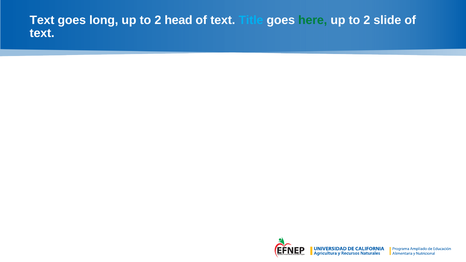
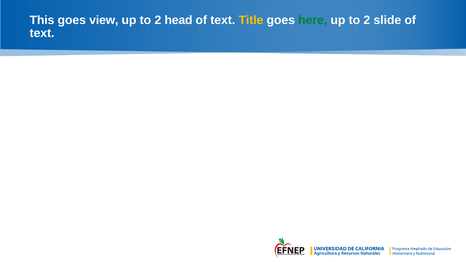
Text at (42, 20): Text -> This
long: long -> view
Title colour: light blue -> yellow
